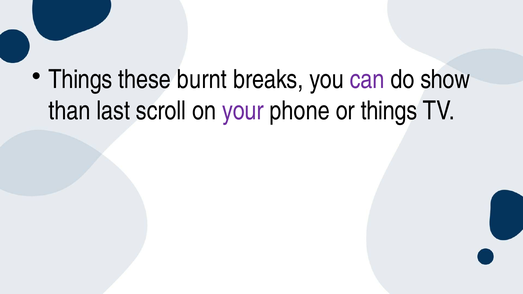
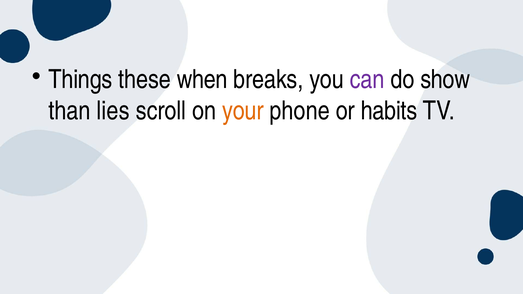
burnt: burnt -> when
last: last -> lies
your colour: purple -> orange
or things: things -> habits
